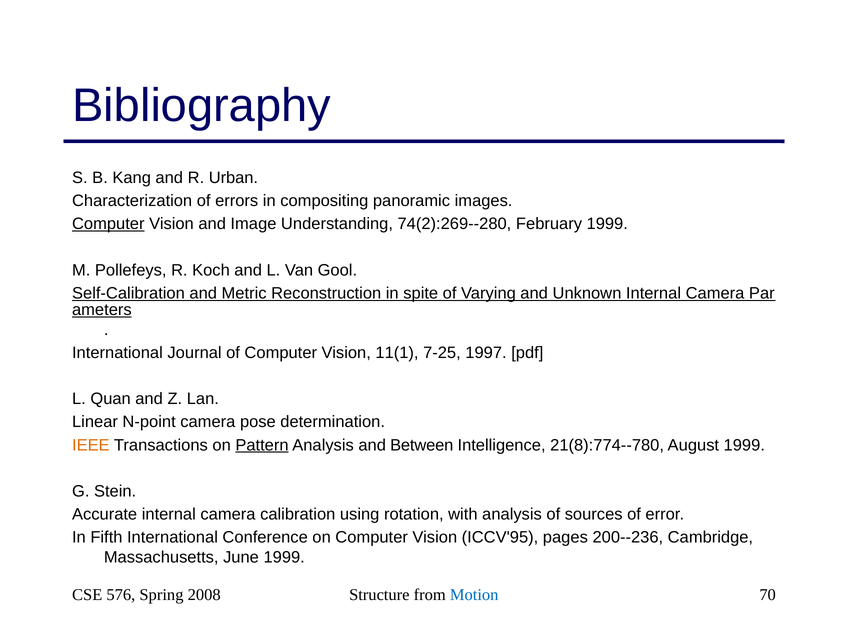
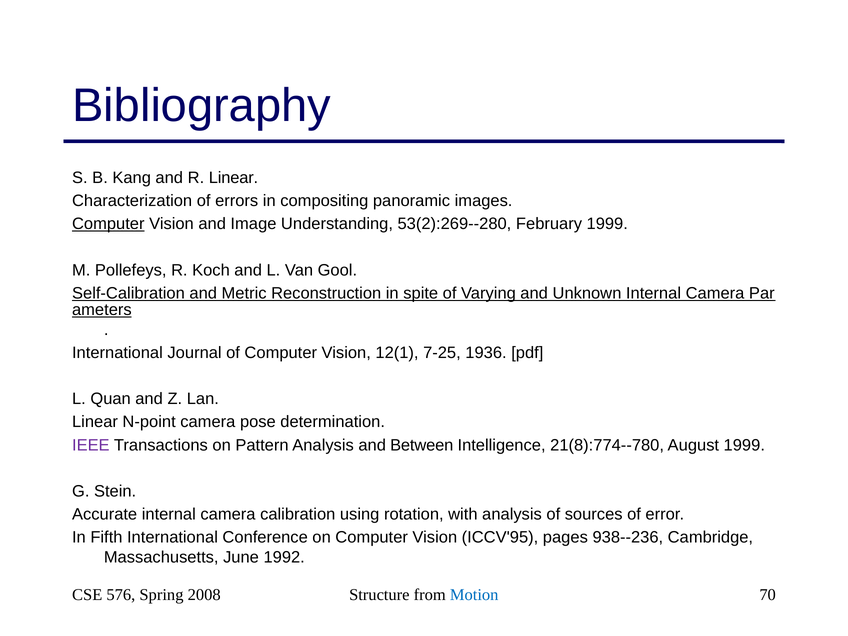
R Urban: Urban -> Linear
74(2):269--280: 74(2):269--280 -> 53(2):269--280
11(1: 11(1 -> 12(1
1997: 1997 -> 1936
IEEE colour: orange -> purple
Pattern underline: present -> none
200--236: 200--236 -> 938--236
June 1999: 1999 -> 1992
